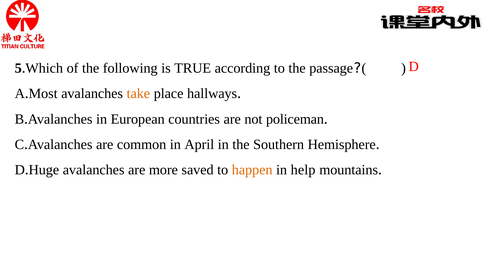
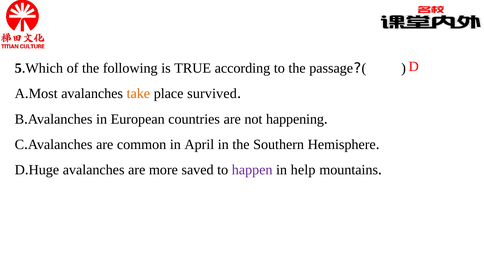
hallways: hallways -> survived
policeman: policeman -> happening
happen colour: orange -> purple
